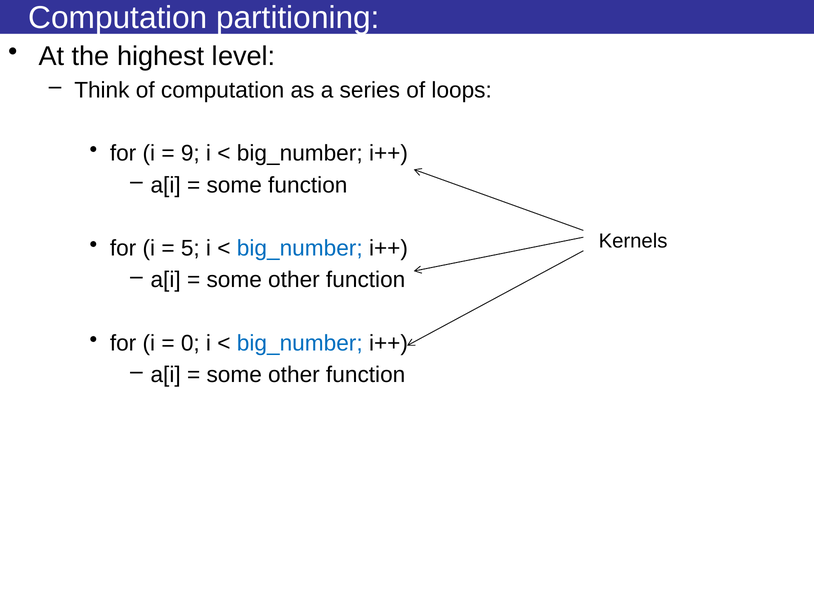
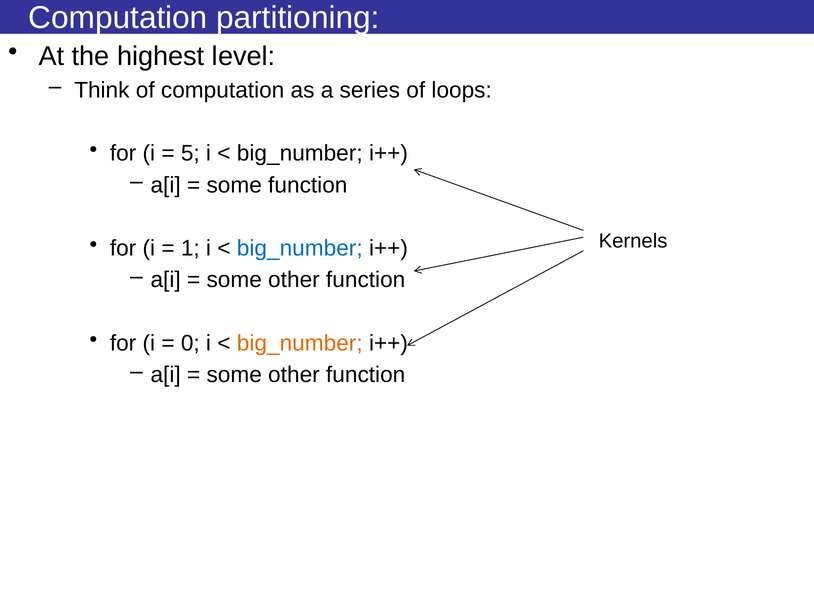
9: 9 -> 5
5: 5 -> 1
big_number at (300, 344) colour: blue -> orange
